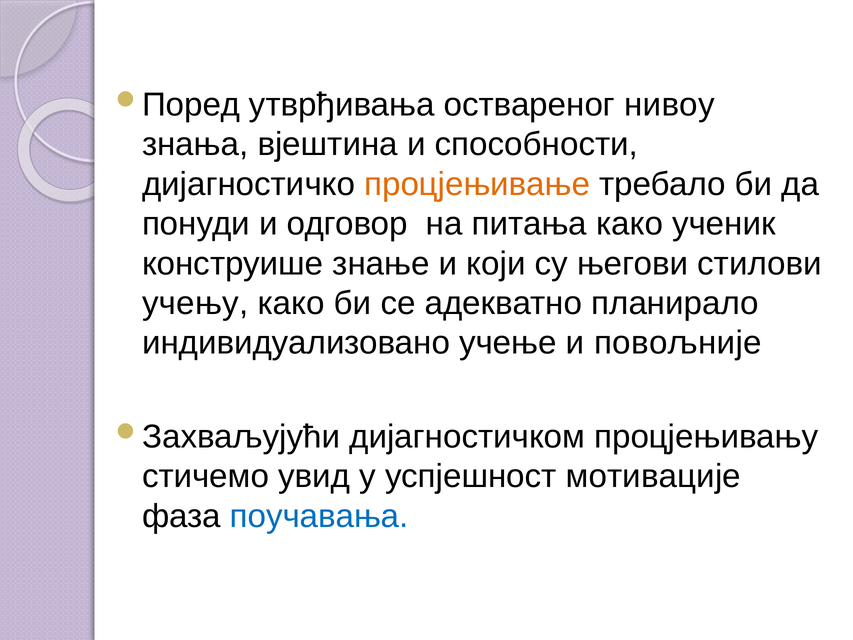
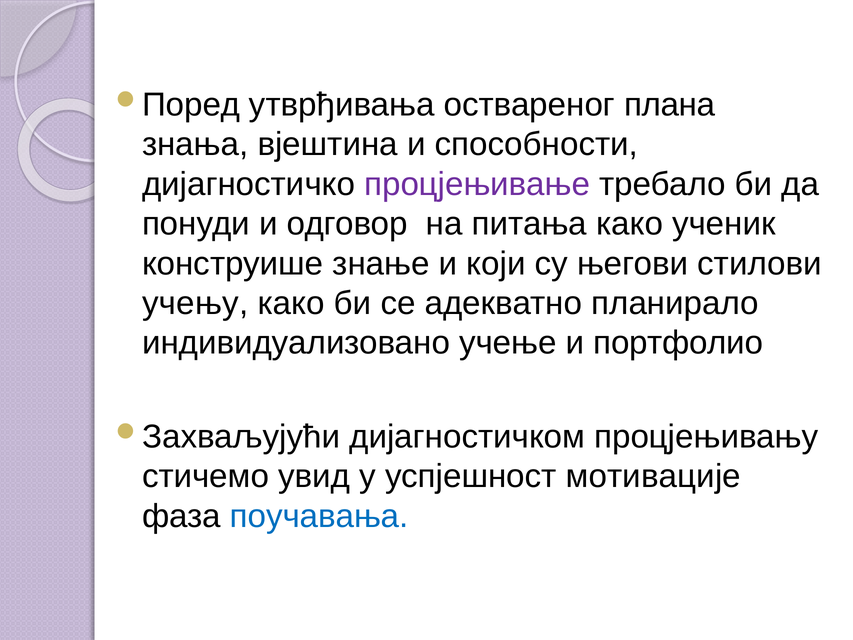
нивоу: нивоу -> плана
процјењивање colour: orange -> purple
повољније: повољније -> портфолио
